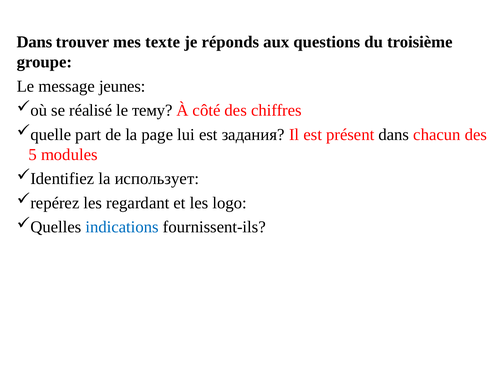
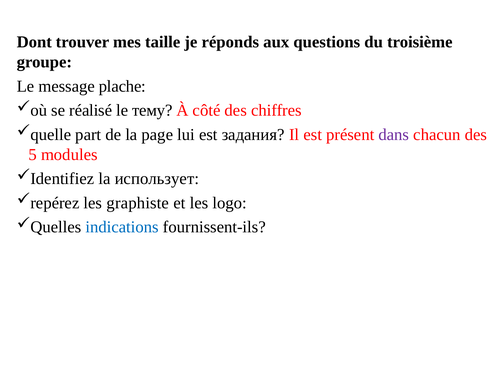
Dans at (34, 42): Dans -> Dont
texte: texte -> taille
jeunes: jeunes -> plache
dans at (394, 135) colour: black -> purple
regardant: regardant -> graphiste
